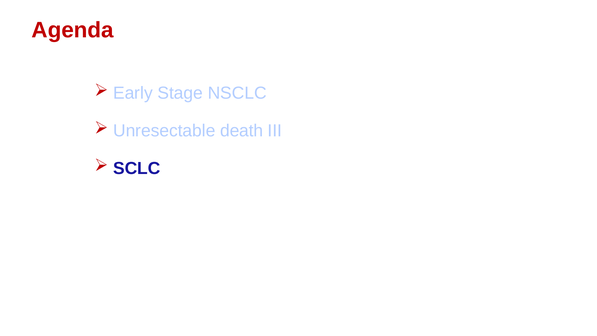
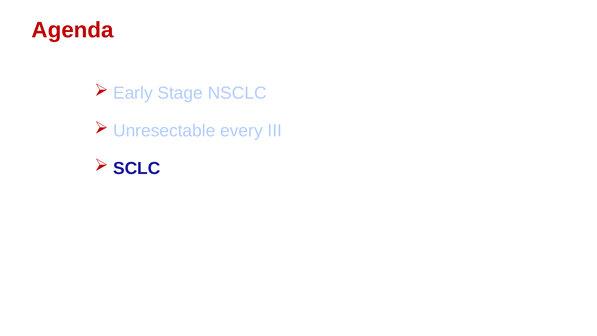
death: death -> every
